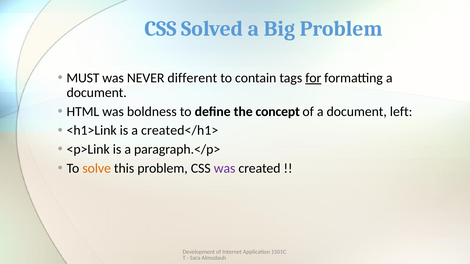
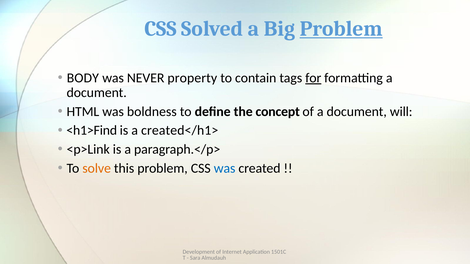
Problem at (341, 29) underline: none -> present
MUST: MUST -> BODY
different: different -> property
left: left -> will
<h1>Link: <h1>Link -> <h1>Find
was at (225, 168) colour: purple -> blue
